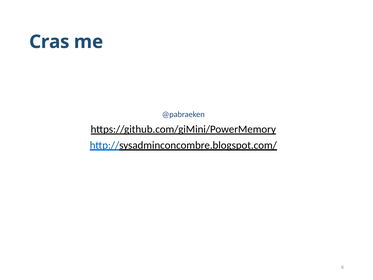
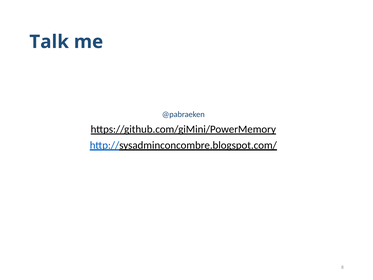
Cras: Cras -> Talk
